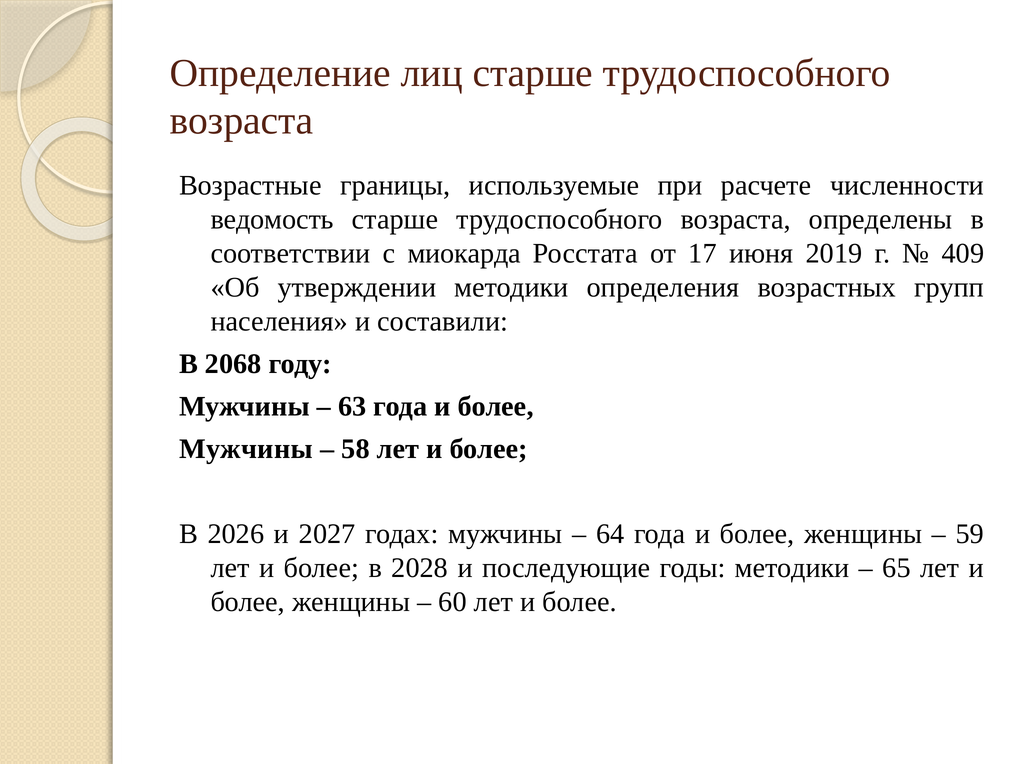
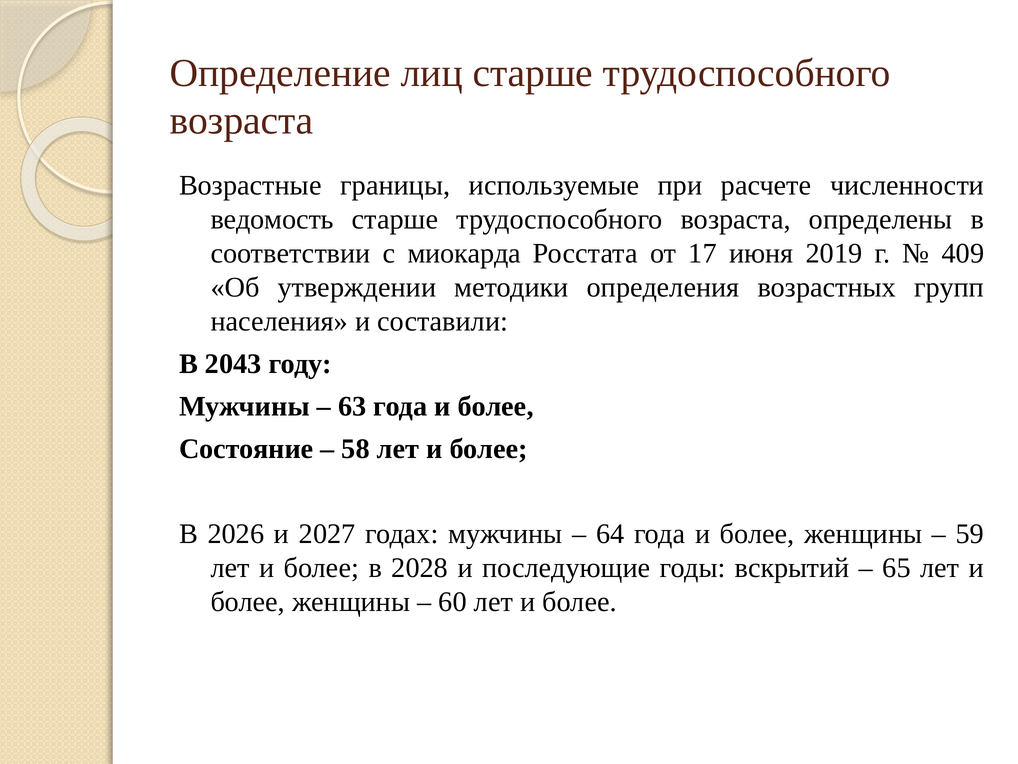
2068: 2068 -> 2043
Мужчины at (246, 449): Мужчины -> Состояние
годы методики: методики -> вскрытий
